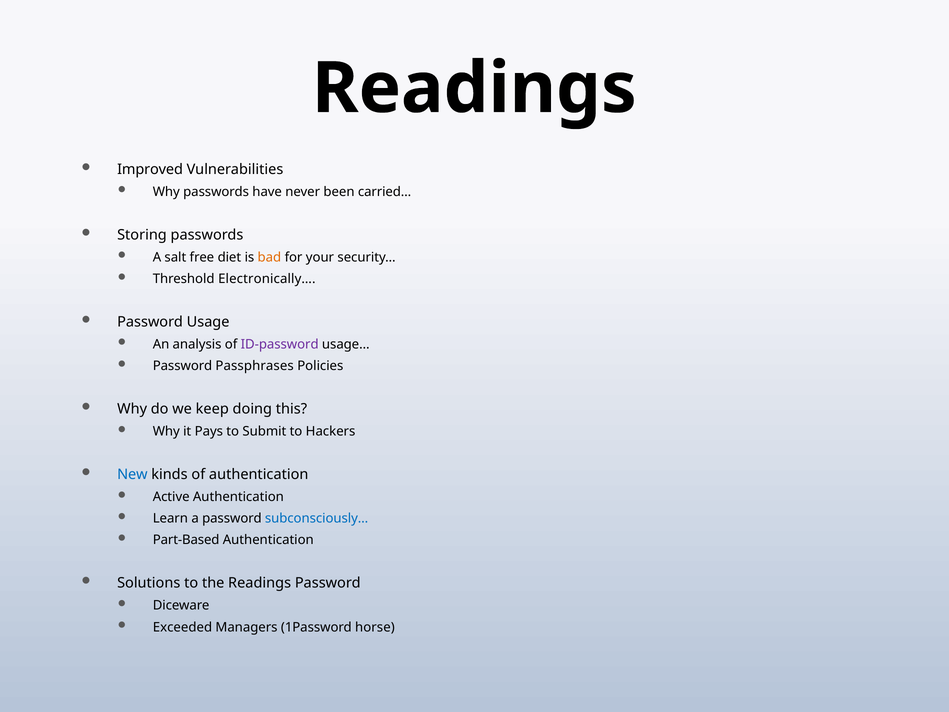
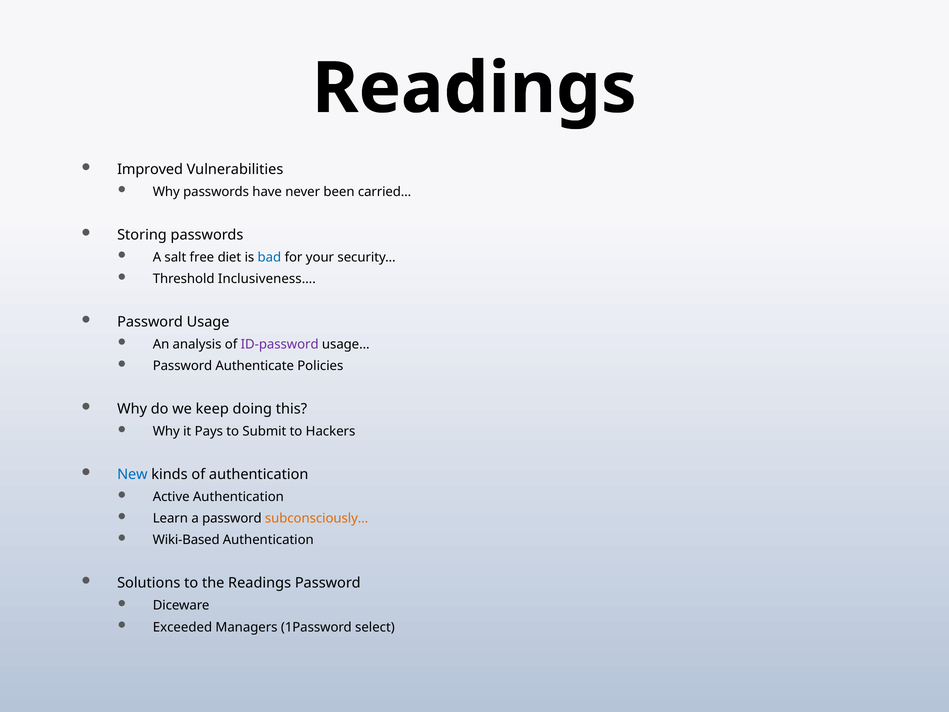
bad colour: orange -> blue
Electronically…: Electronically… -> Inclusiveness…
Passphrases: Passphrases -> Authenticate
subconsciously… colour: blue -> orange
Part-Based: Part-Based -> Wiki-Based
horse: horse -> select
